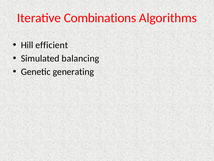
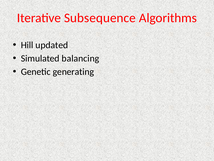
Combinations: Combinations -> Subsequence
efficient: efficient -> updated
